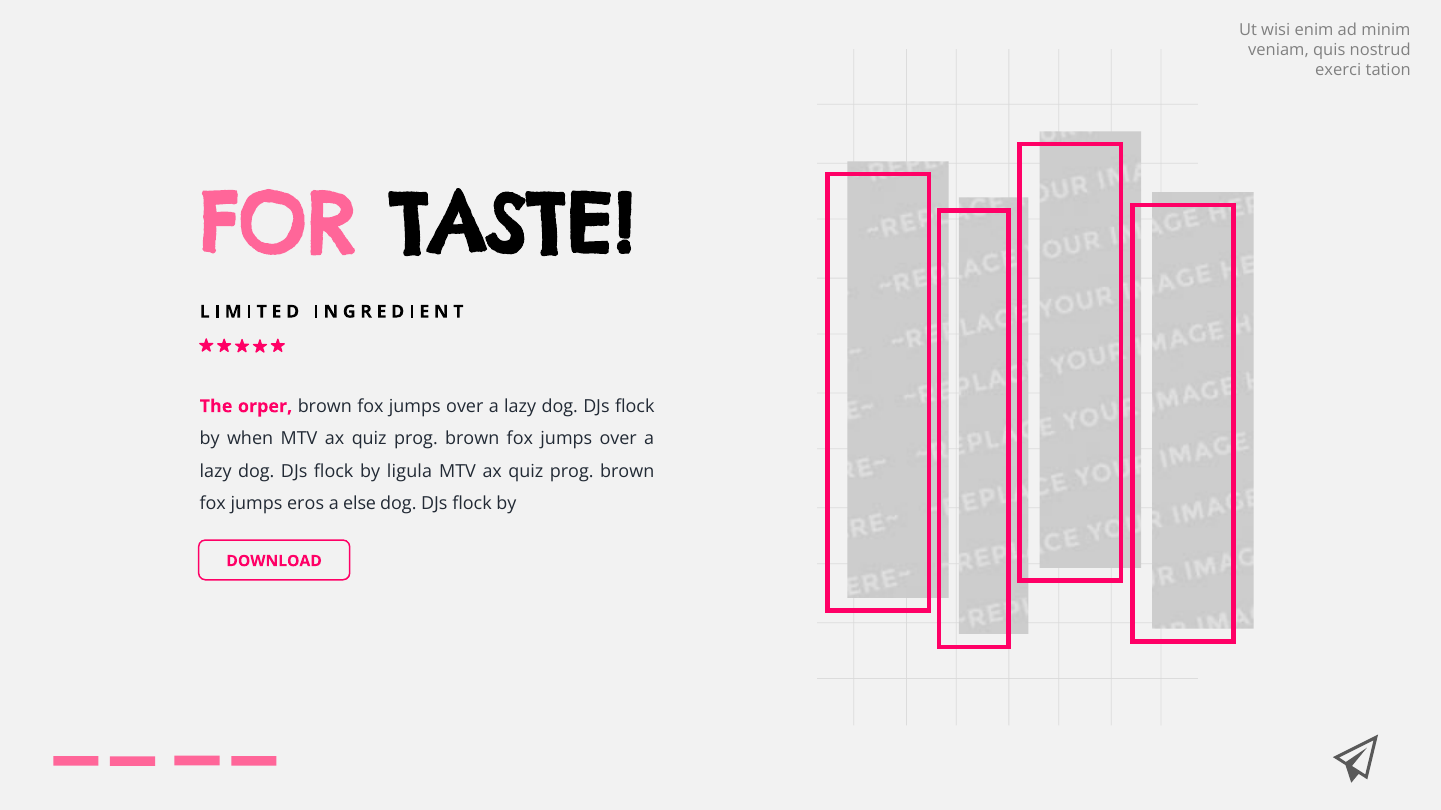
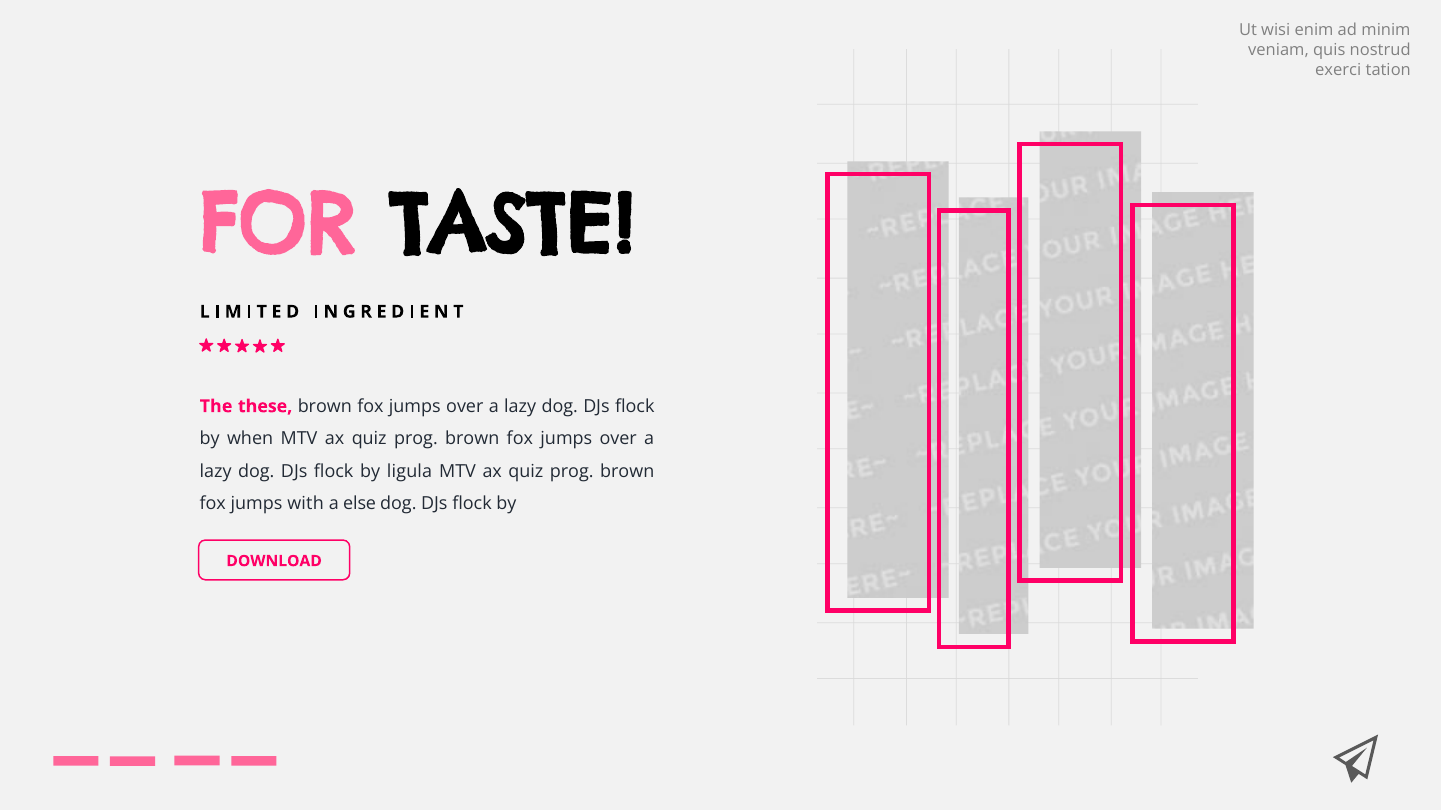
orper: orper -> these
eros: eros -> with
